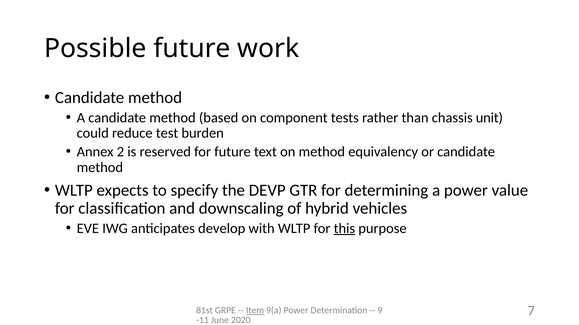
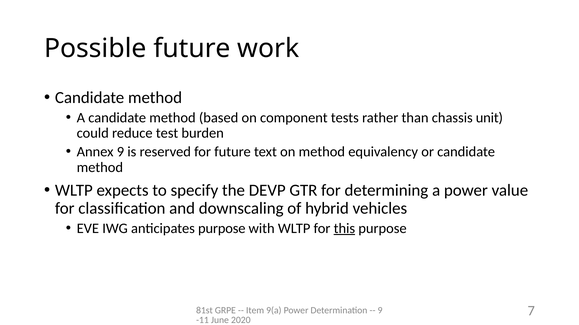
Annex 2: 2 -> 9
anticipates develop: develop -> purpose
Item underline: present -> none
